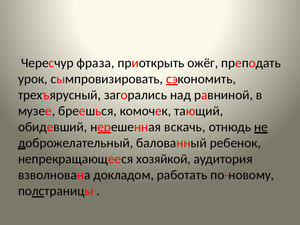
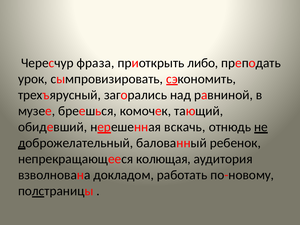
ожёг: ожёг -> либо
хозяйкой: хозяйкой -> колющая
